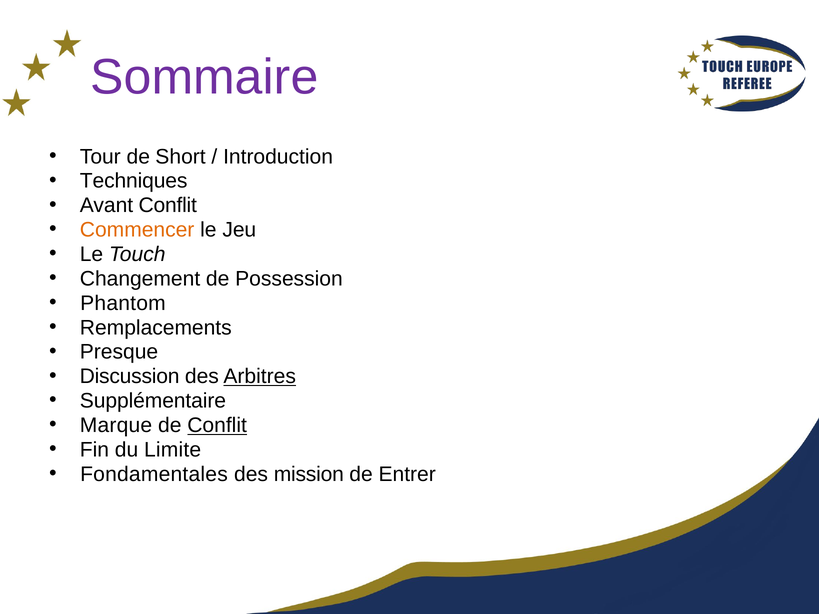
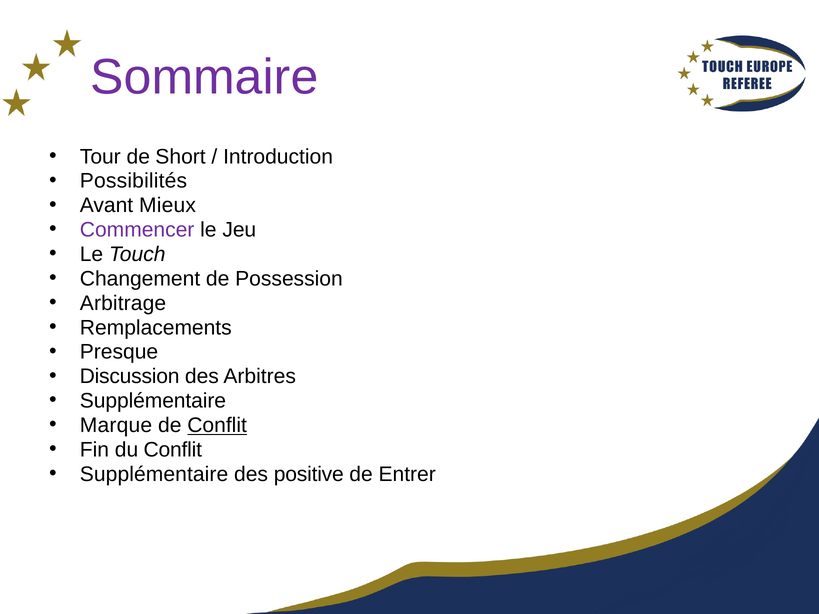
Techniques: Techniques -> Possibilités
Avant Conflit: Conflit -> Mieux
Commencer colour: orange -> purple
Phantom: Phantom -> Arbitrage
Arbitres underline: present -> none
du Limite: Limite -> Conflit
Fondamentales at (154, 474): Fondamentales -> Supplémentaire
mission: mission -> positive
